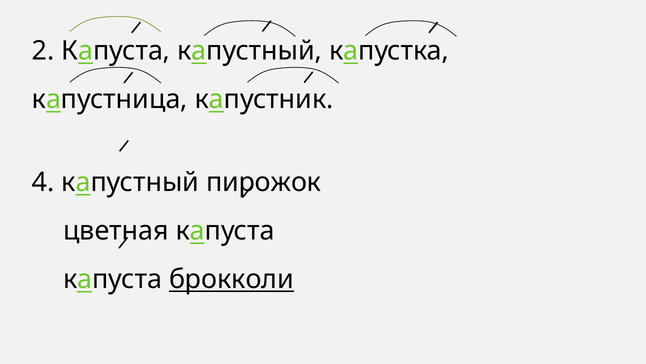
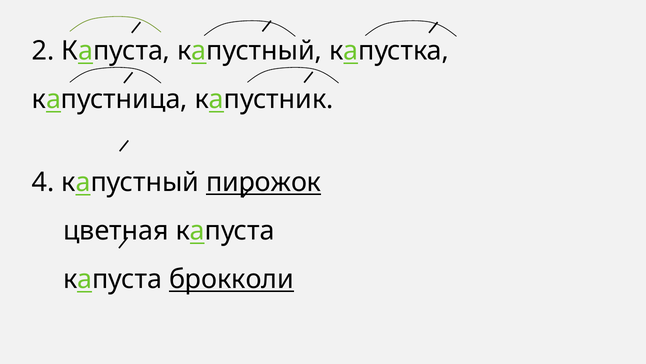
пирожок underline: none -> present
